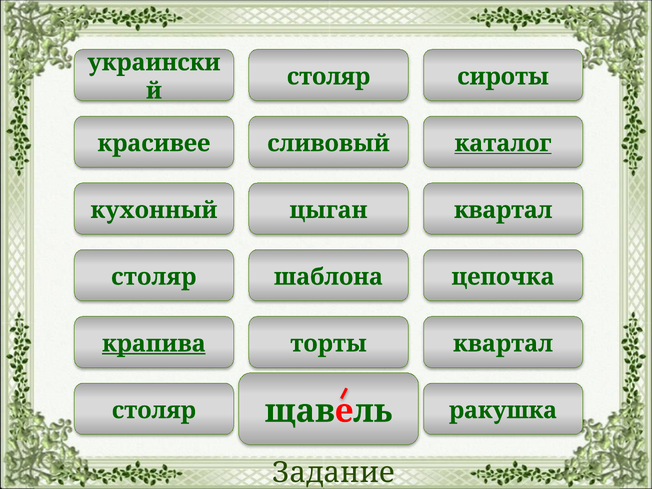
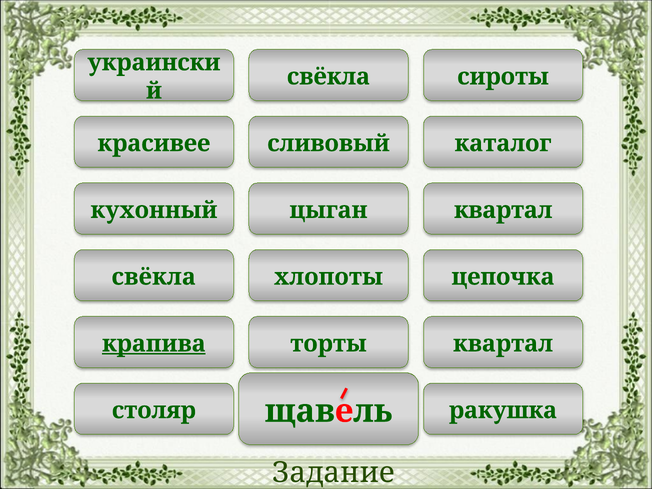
столяр at (329, 77): столяр -> свёкла
каталог underline: present -> none
столяр at (154, 277): столяр -> свёкла
шаблона: шаблона -> хлопоты
